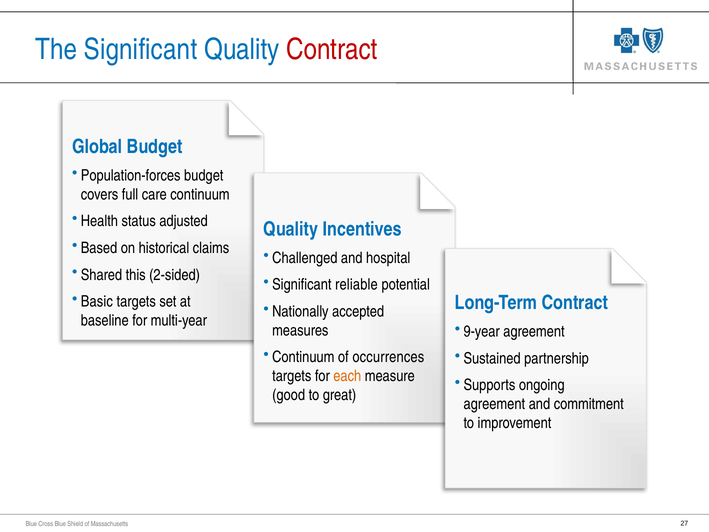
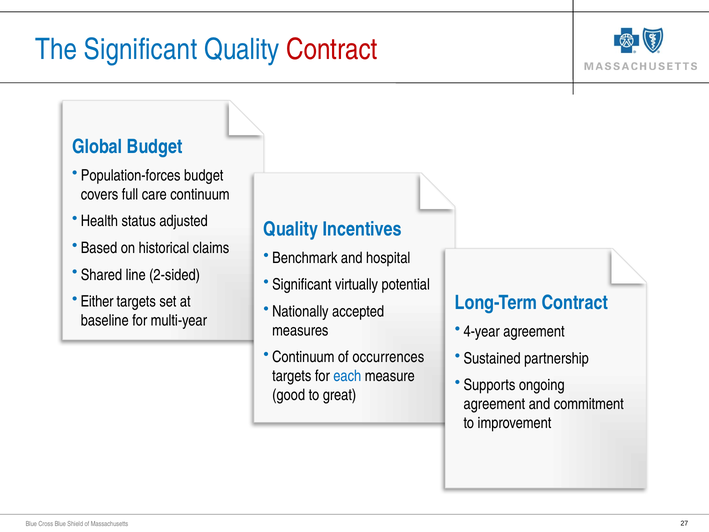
Challenged: Challenged -> Benchmark
this: this -> line
reliable: reliable -> virtually
Basic: Basic -> Either
9-year: 9-year -> 4-year
each colour: orange -> blue
